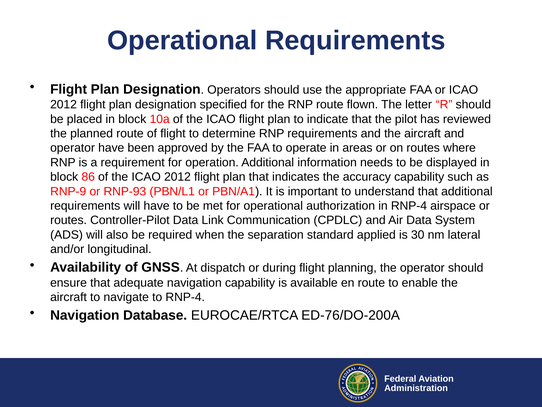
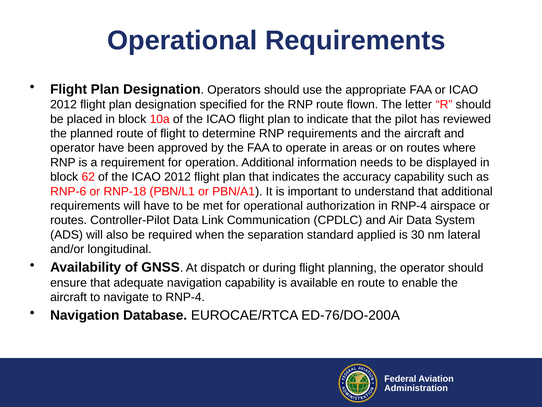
86: 86 -> 62
RNP-9: RNP-9 -> RNP-6
RNP-93: RNP-93 -> RNP-18
